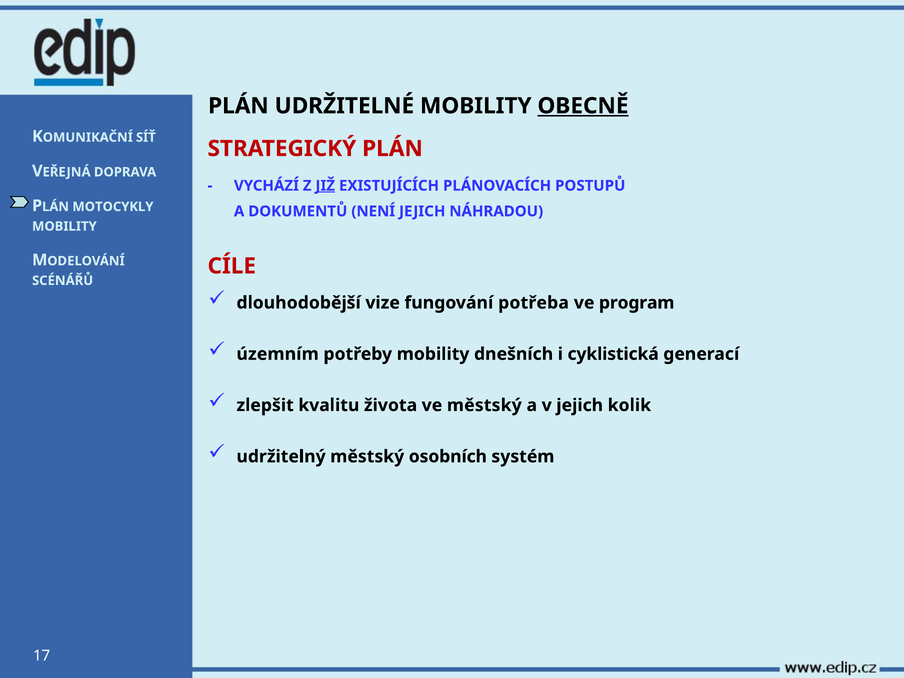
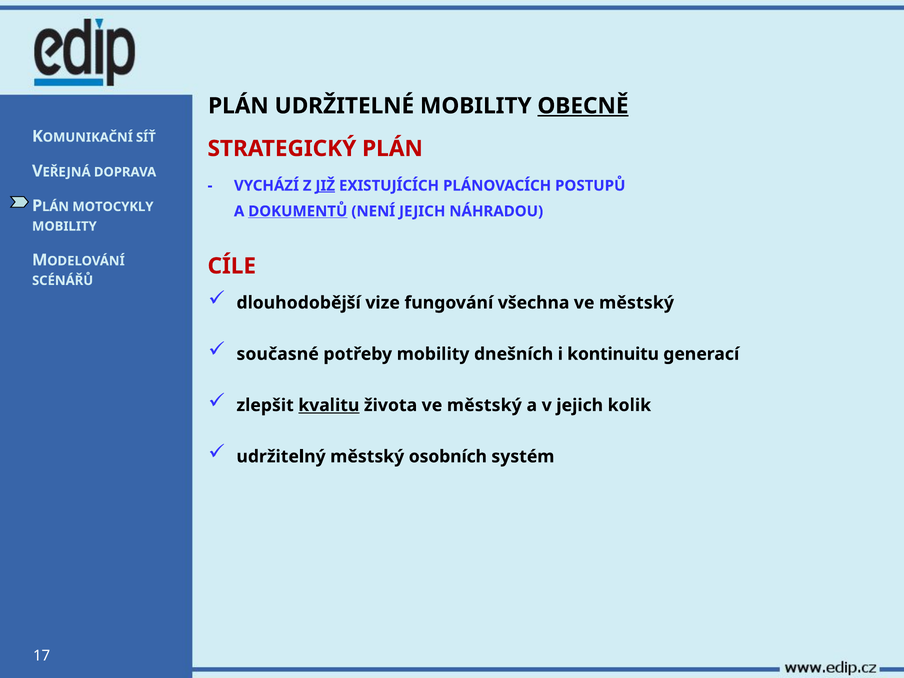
DOKUMENTŮ underline: none -> present
potřeba: potřeba -> všechna
program at (637, 303): program -> městský
územním: územním -> současné
cyklistická: cyklistická -> kontinuitu
kvalitu underline: none -> present
